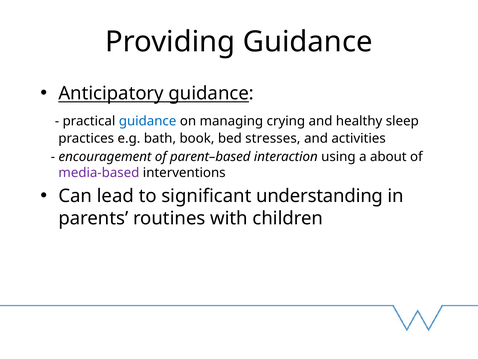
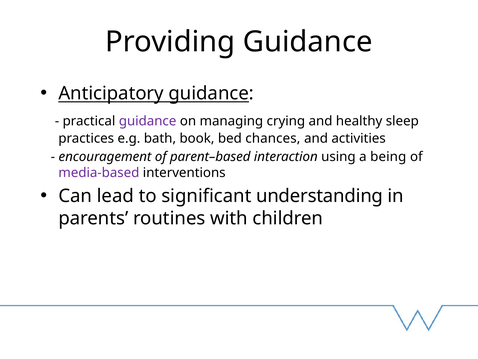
guidance at (148, 121) colour: blue -> purple
stresses: stresses -> chances
about: about -> being
